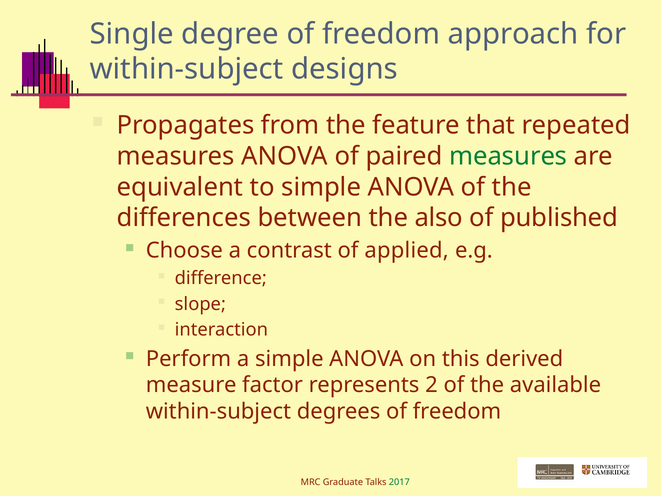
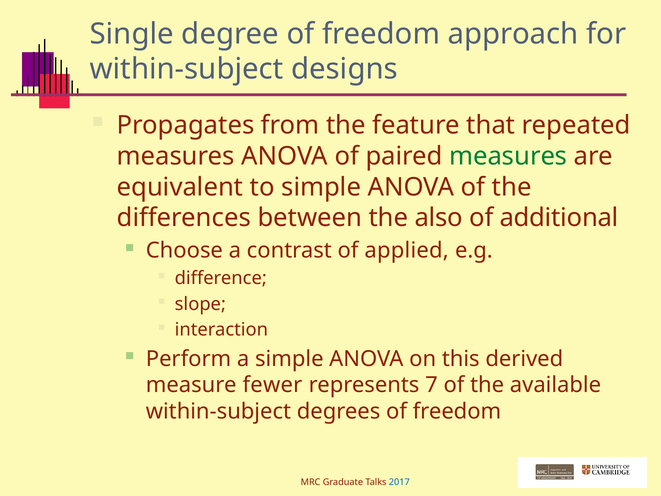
published: published -> additional
factor: factor -> fewer
2: 2 -> 7
2017 colour: green -> blue
